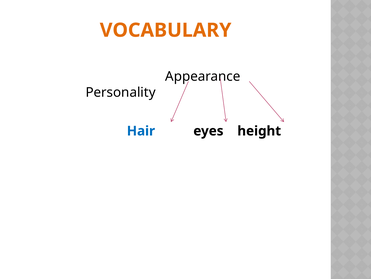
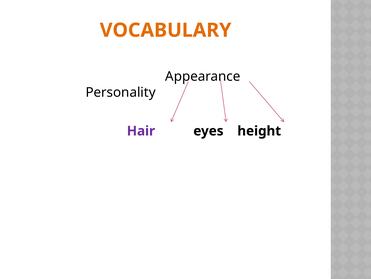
Hair colour: blue -> purple
